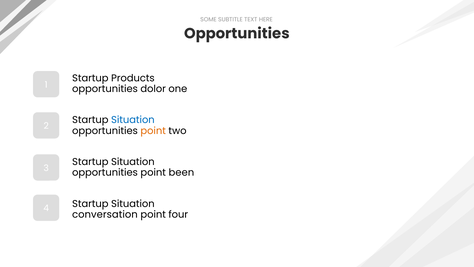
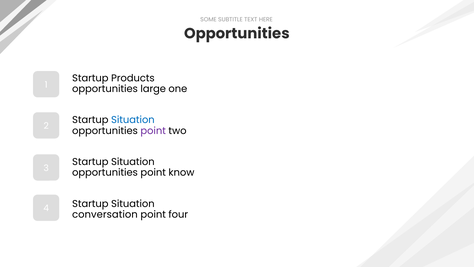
dolor: dolor -> large
point at (153, 131) colour: orange -> purple
been: been -> know
